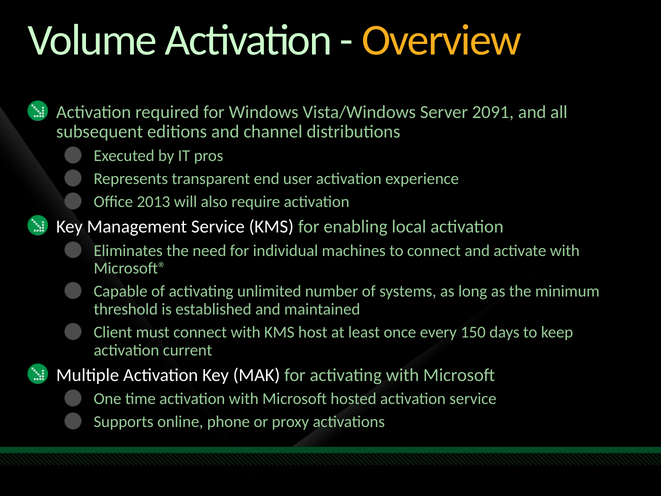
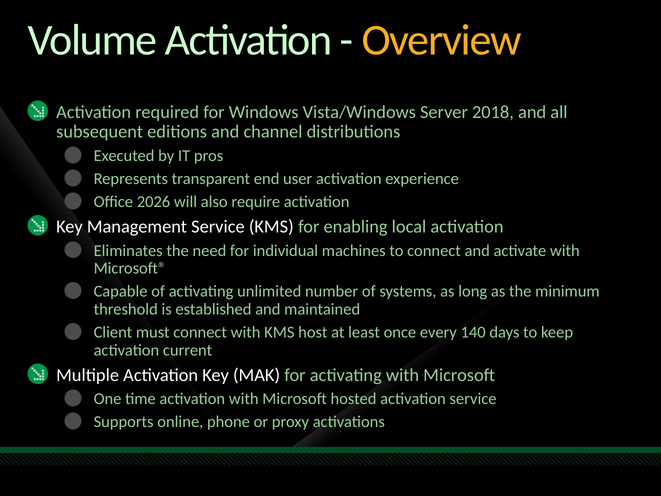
2091: 2091 -> 2018
2013: 2013 -> 2026
150: 150 -> 140
